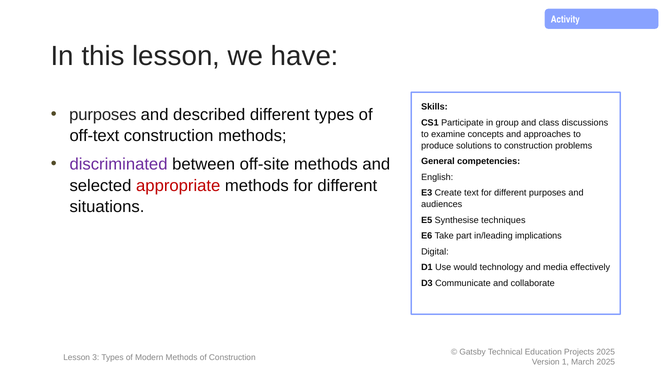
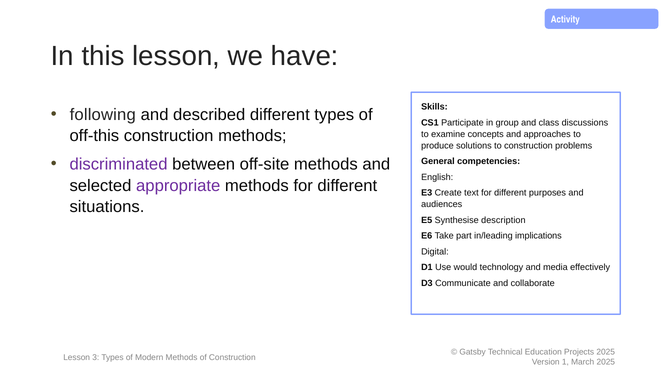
purposes at (103, 115): purposes -> following
off-text: off-text -> off-this
appropriate colour: red -> purple
techniques: techniques -> description
